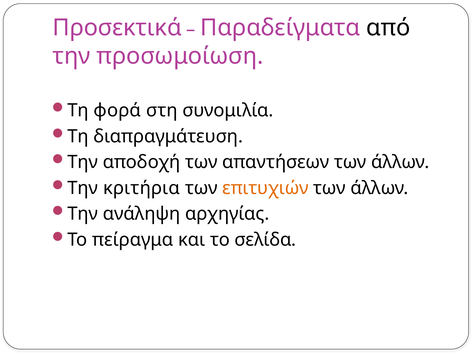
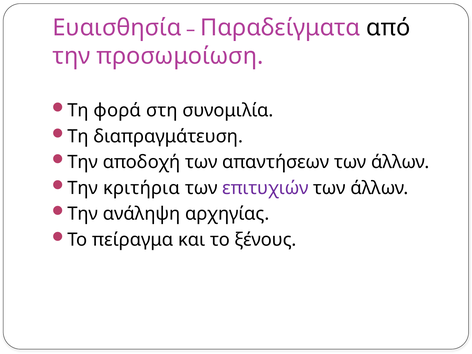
Προσεκτικά: Προσεκτικά -> Ευαισθησία
επιτυχιών colour: orange -> purple
σελίδα: σελίδα -> ξένους
